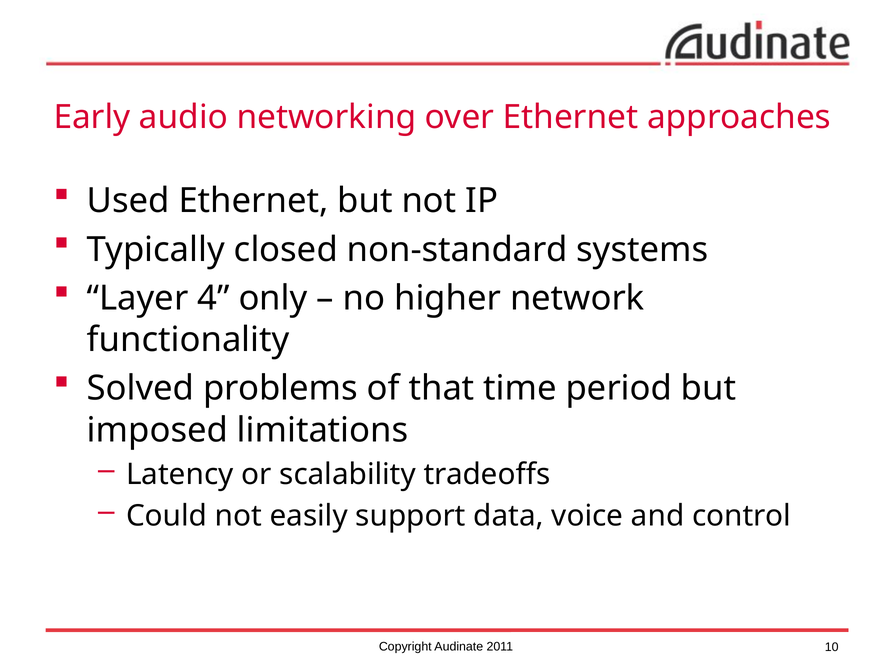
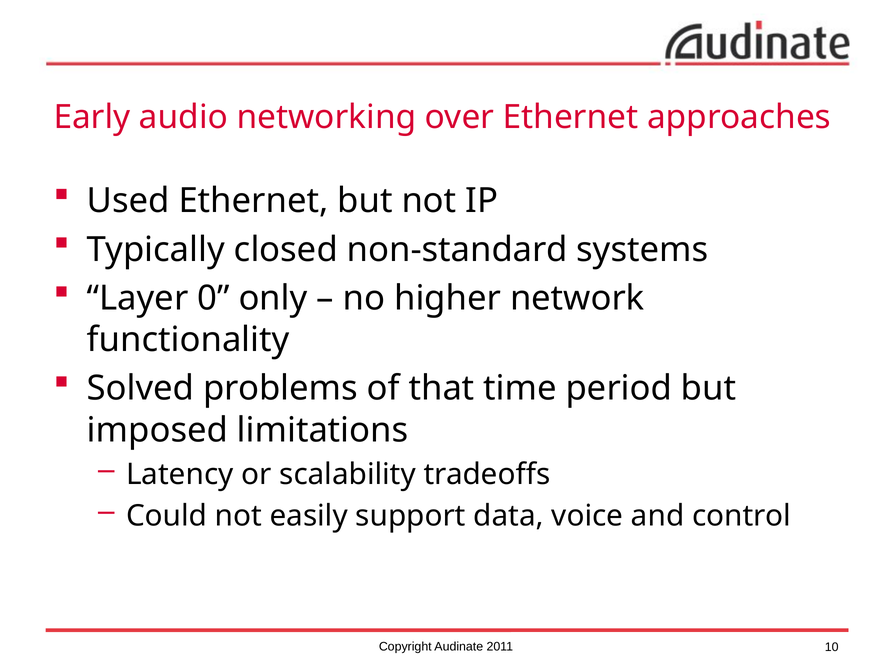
4: 4 -> 0
